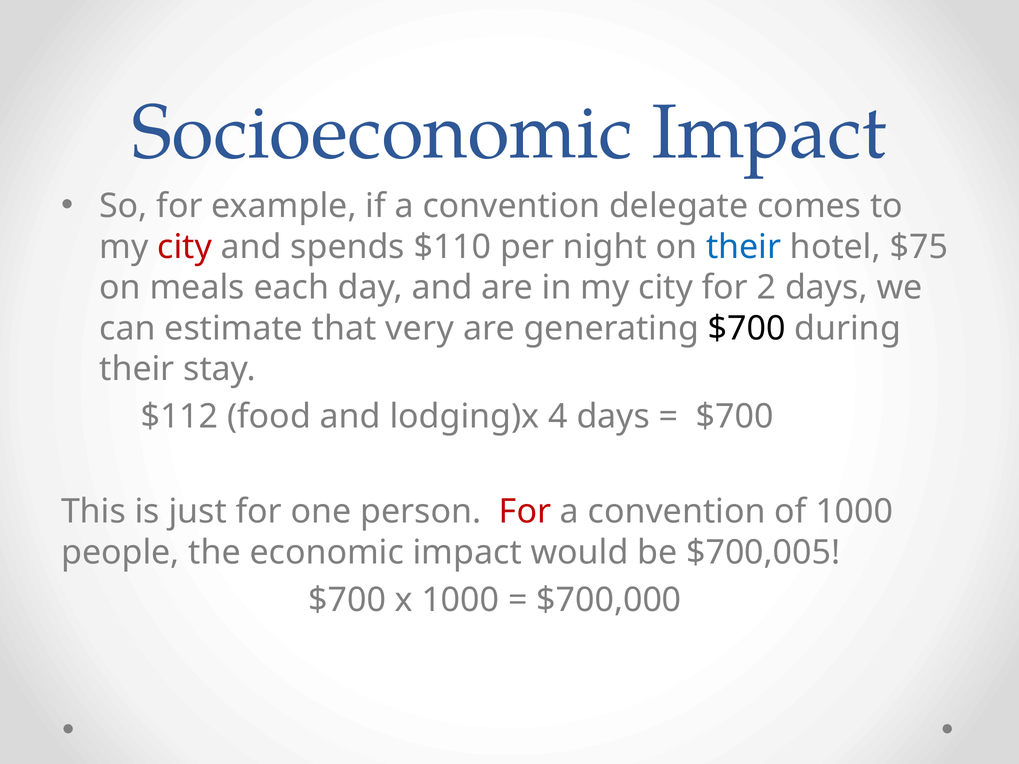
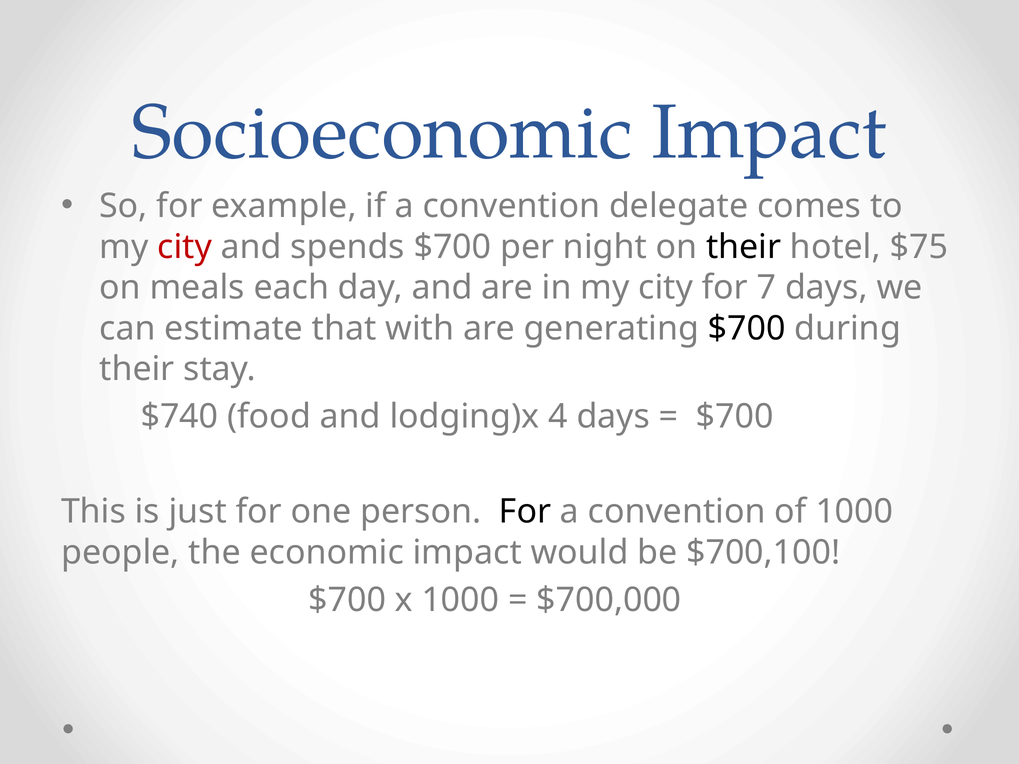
spends $110: $110 -> $700
their at (744, 247) colour: blue -> black
2: 2 -> 7
very: very -> with
$112: $112 -> $740
For at (525, 512) colour: red -> black
$700,005: $700,005 -> $700,100
